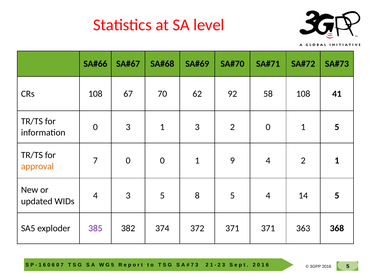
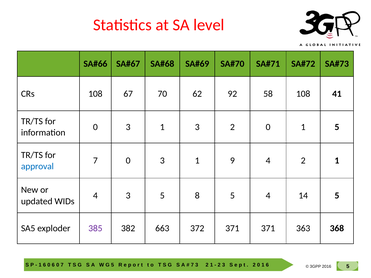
7 0 0: 0 -> 3
approval colour: orange -> blue
374: 374 -> 663
